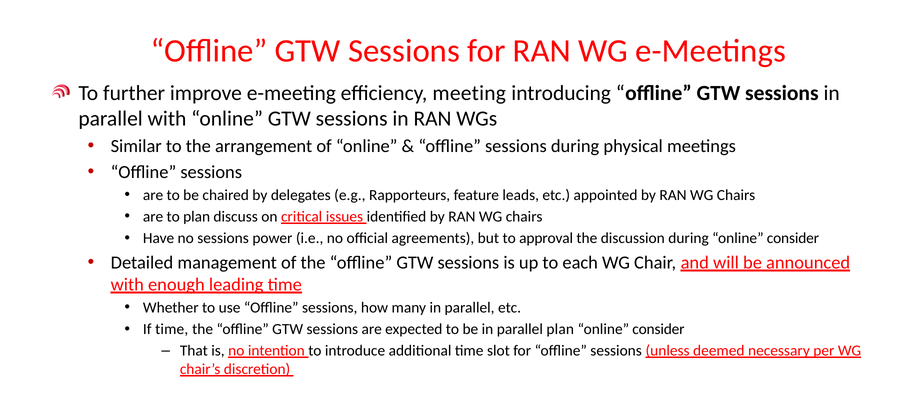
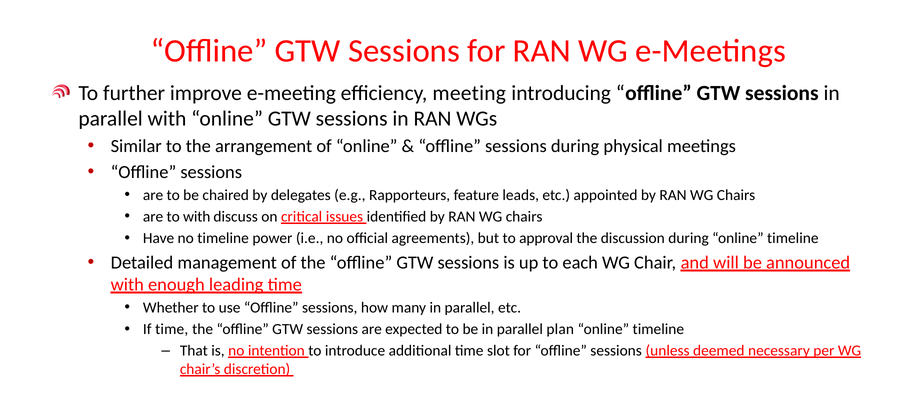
to plan: plan -> with
no sessions: sessions -> timeline
during online consider: consider -> timeline
consider at (658, 330): consider -> timeline
